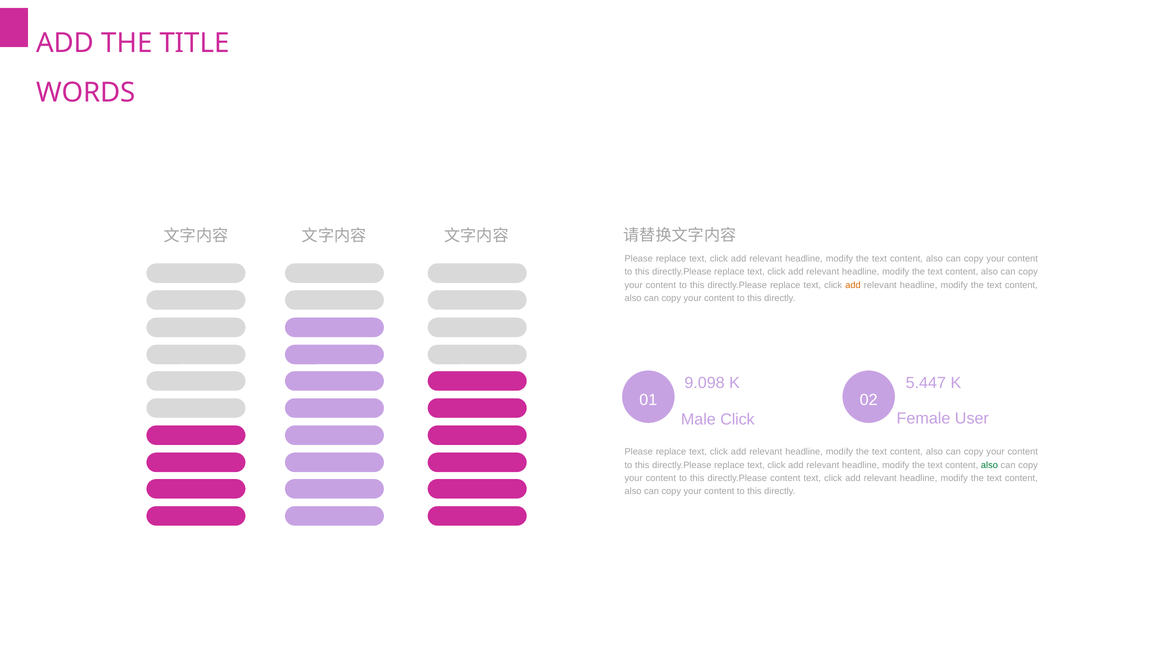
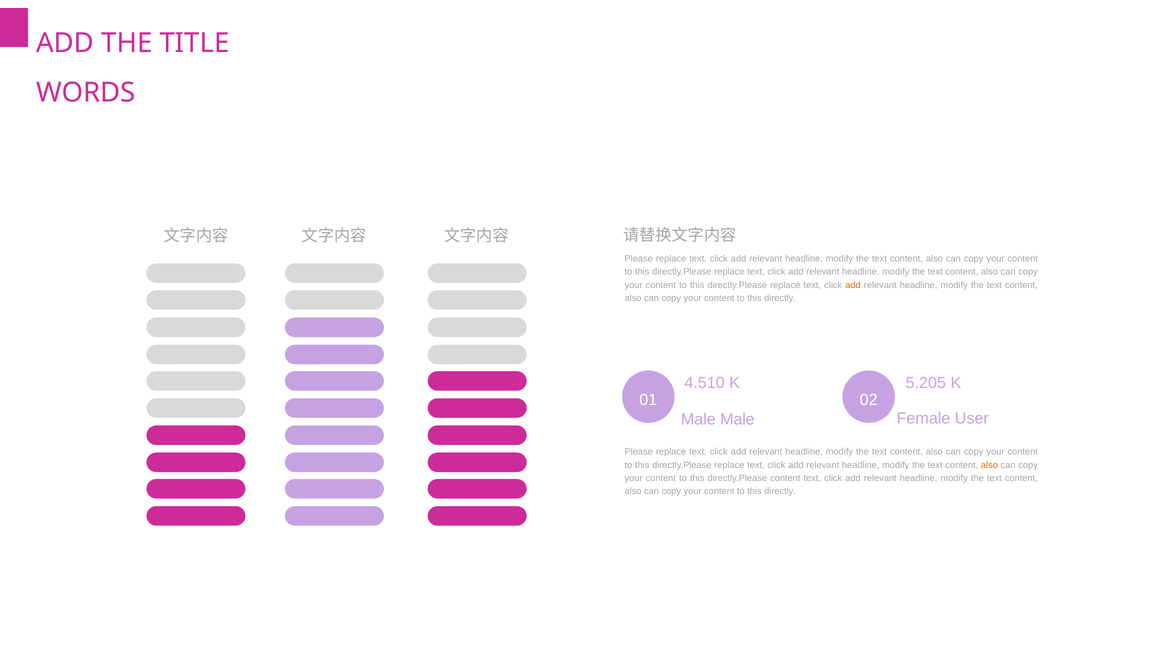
9.098: 9.098 -> 4.510
5.447: 5.447 -> 5.205
Male Click: Click -> Male
also at (989, 465) colour: green -> orange
